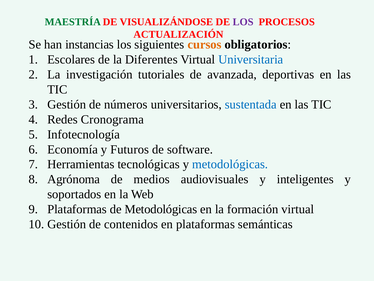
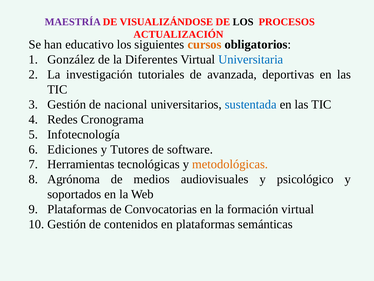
MAESTRÍA colour: green -> purple
LOS at (243, 22) colour: purple -> black
instancias: instancias -> educativo
Escolares: Escolares -> González
números: números -> nacional
Economía: Economía -> Ediciones
Futuros: Futuros -> Tutores
metodológicas at (230, 164) colour: blue -> orange
inteligentes: inteligentes -> psicológico
de Metodológicas: Metodológicas -> Convocatorias
